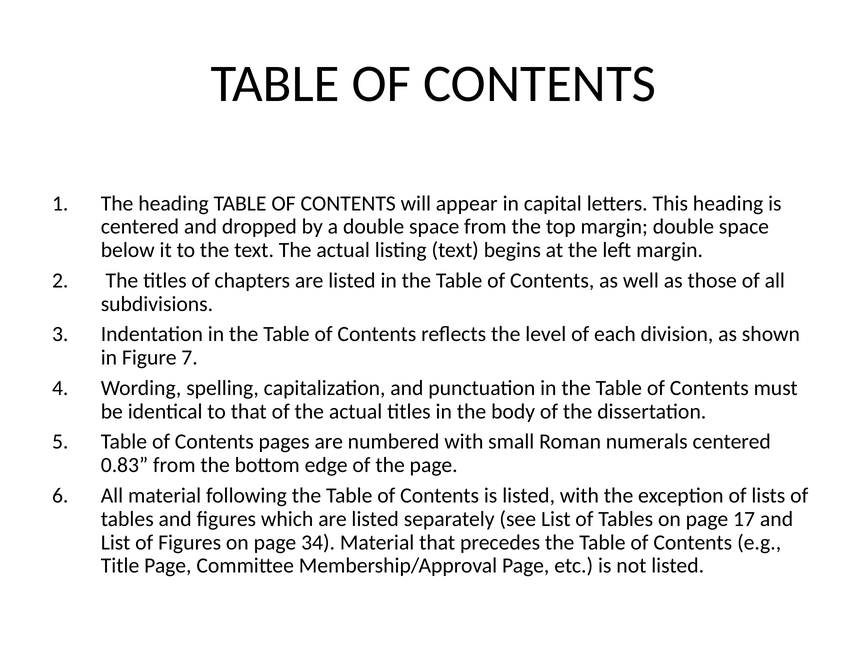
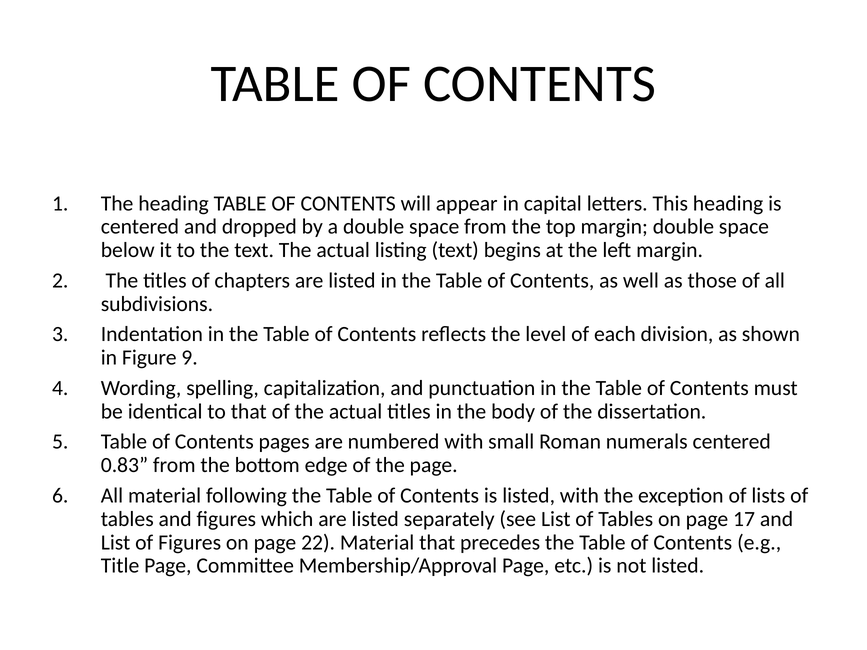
7: 7 -> 9
34: 34 -> 22
